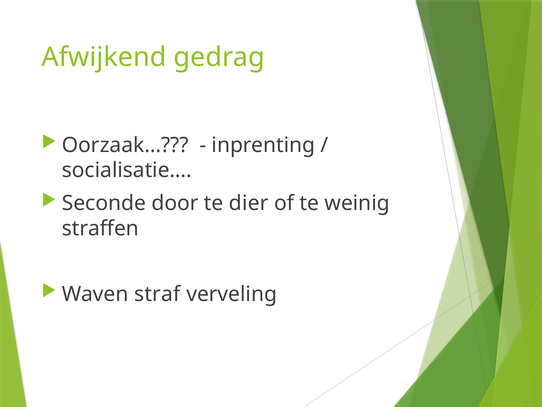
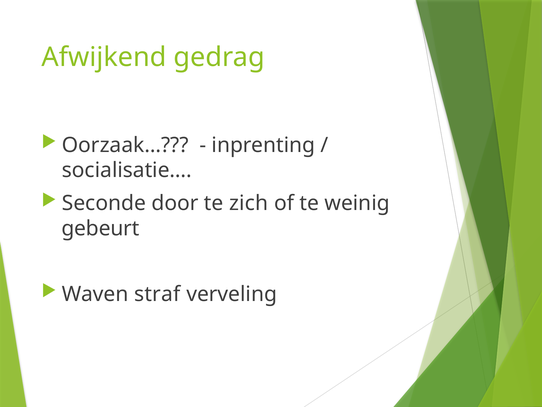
dier: dier -> zich
straffen: straffen -> gebeurt
